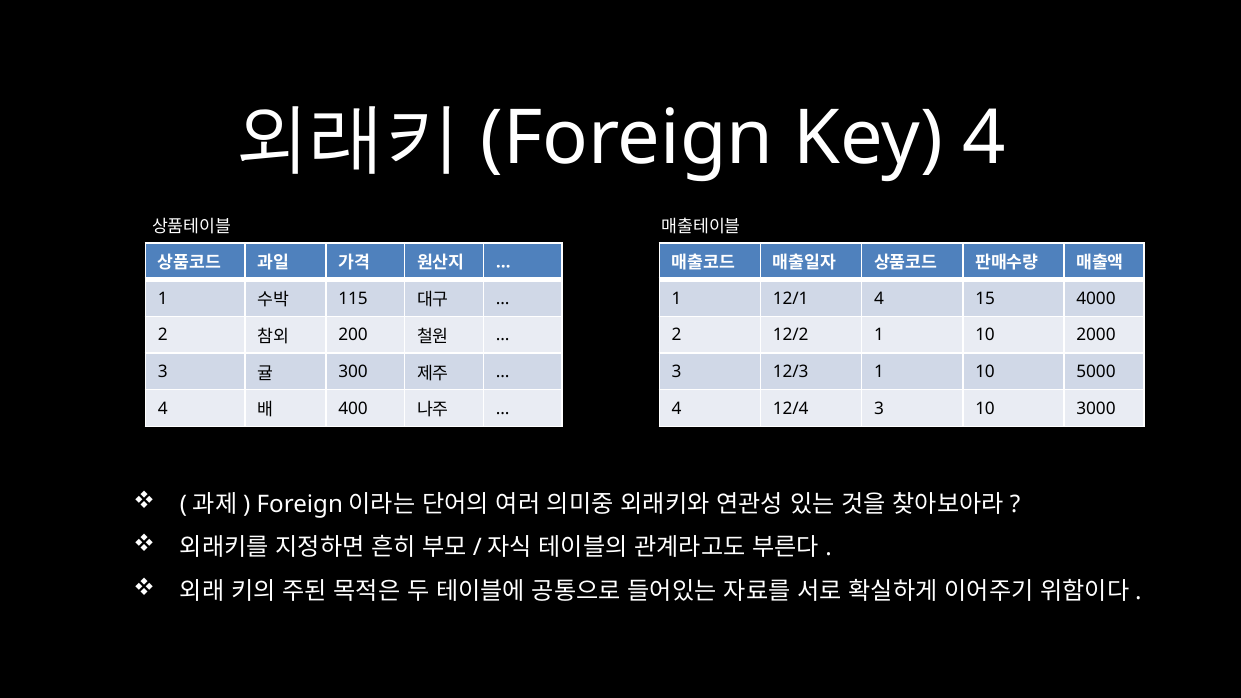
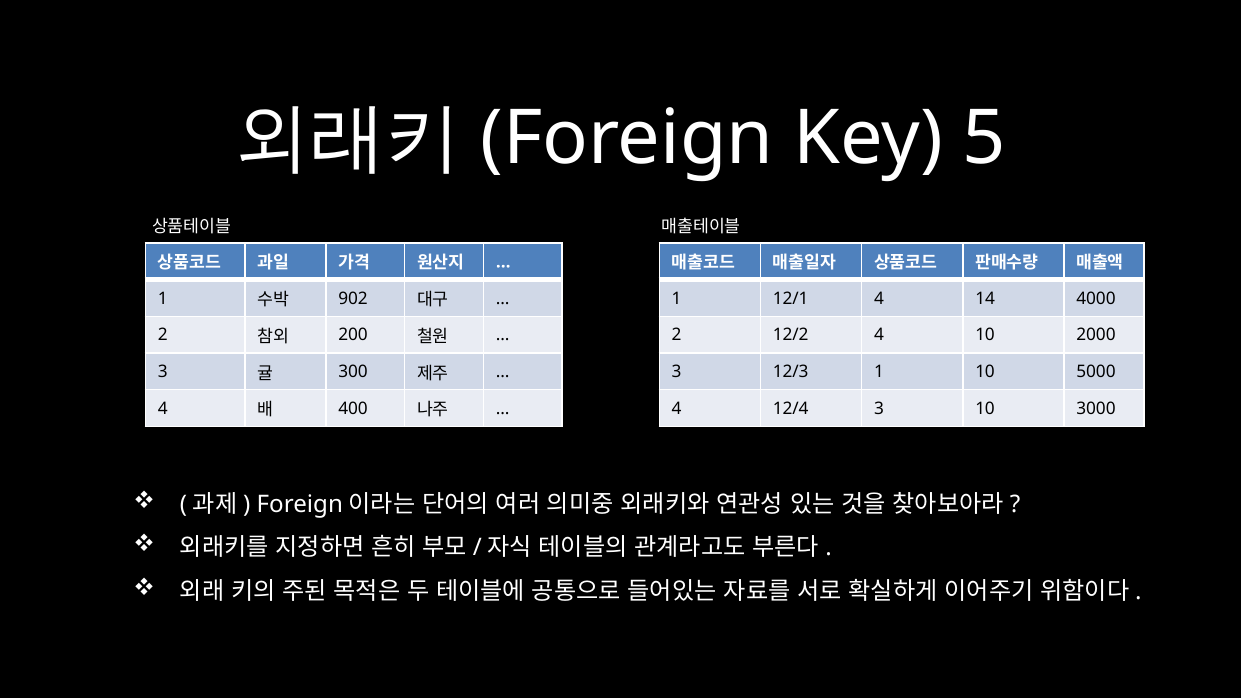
Key 4: 4 -> 5
115: 115 -> 902
15: 15 -> 14
12/2 1: 1 -> 4
